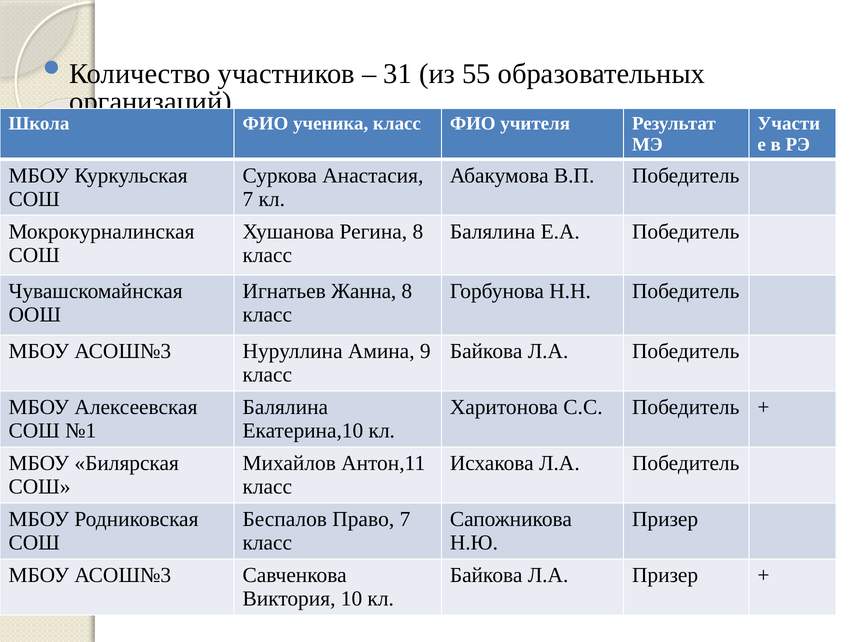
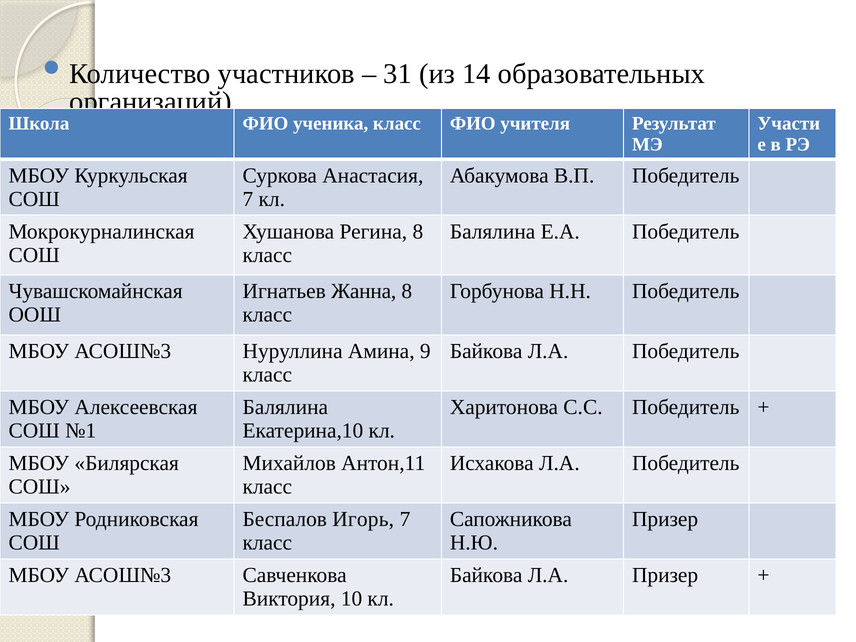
55: 55 -> 14
Право: Право -> Игорь
